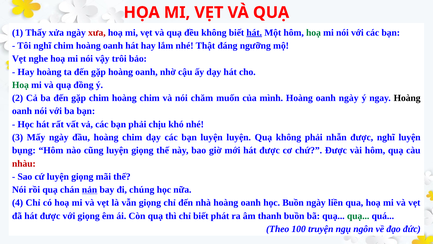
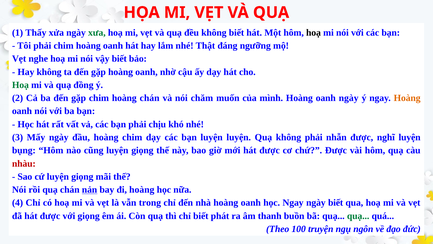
xưa colour: red -> green
hát at (254, 33) underline: present -> none
hoạ at (313, 33) colour: green -> black
Tôi nghĩ: nghĩ -> phải
vậy trôi: trôi -> biết
Hay hoàng: hoàng -> không
chim hoàng chim: chim -> chán
Hoàng at (407, 98) colour: black -> orange
đi chúng: chúng -> hoàng
vẫn giọng: giọng -> trong
học Buồn: Buồn -> Ngay
ngày liền: liền -> biết
